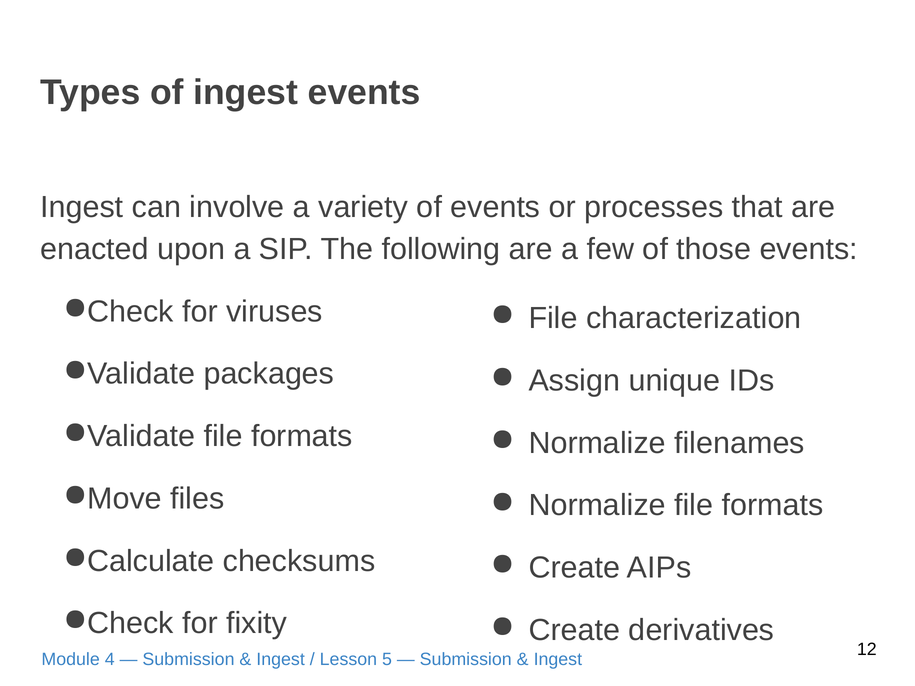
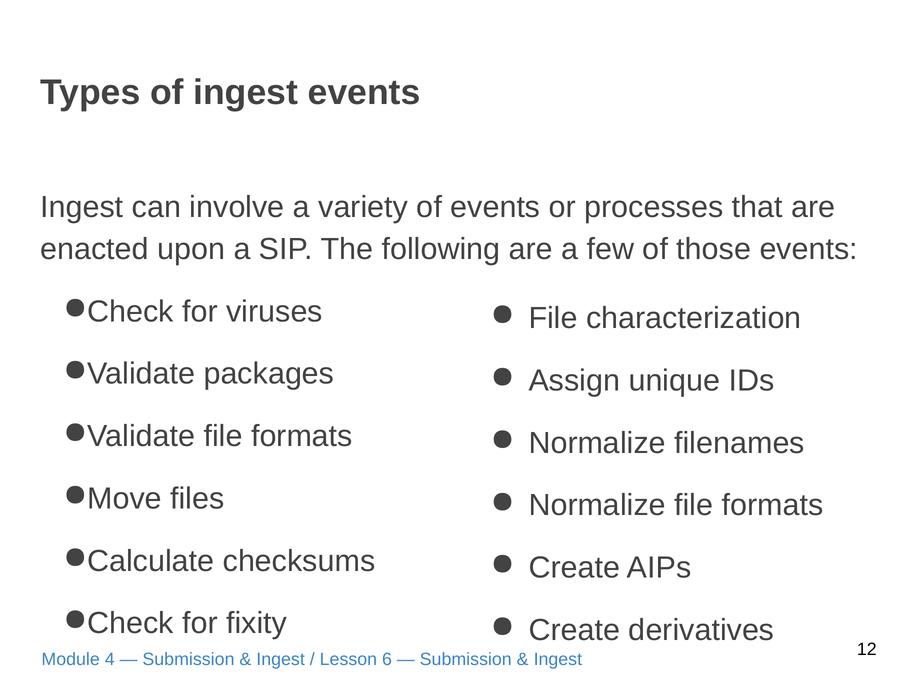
5: 5 -> 6
